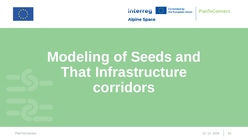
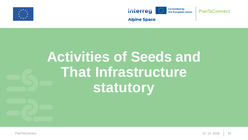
Modeling: Modeling -> Activities
corridors: corridors -> statutory
